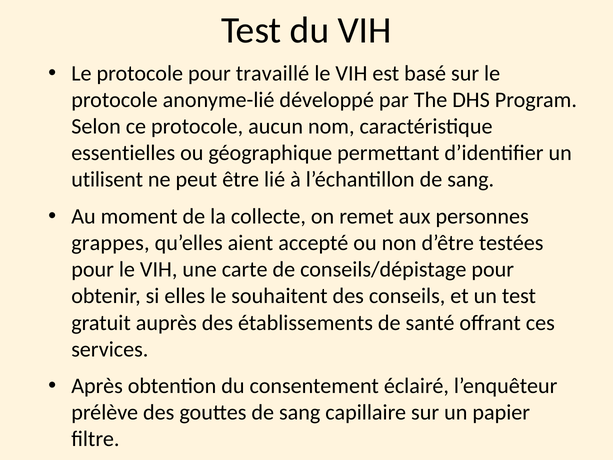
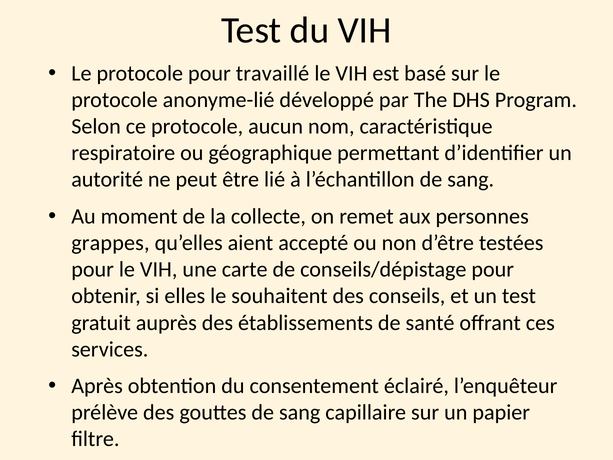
essentielles: essentielles -> respiratoire
utilisent: utilisent -> autorité
